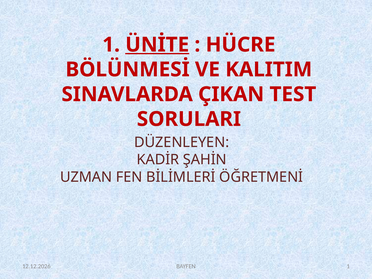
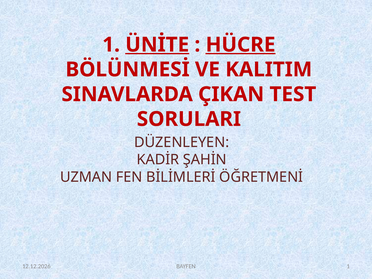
HÜCRE underline: none -> present
